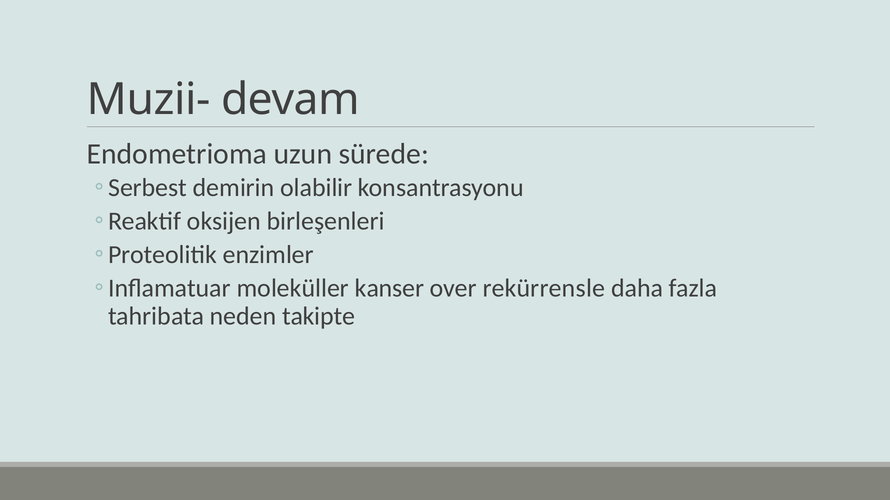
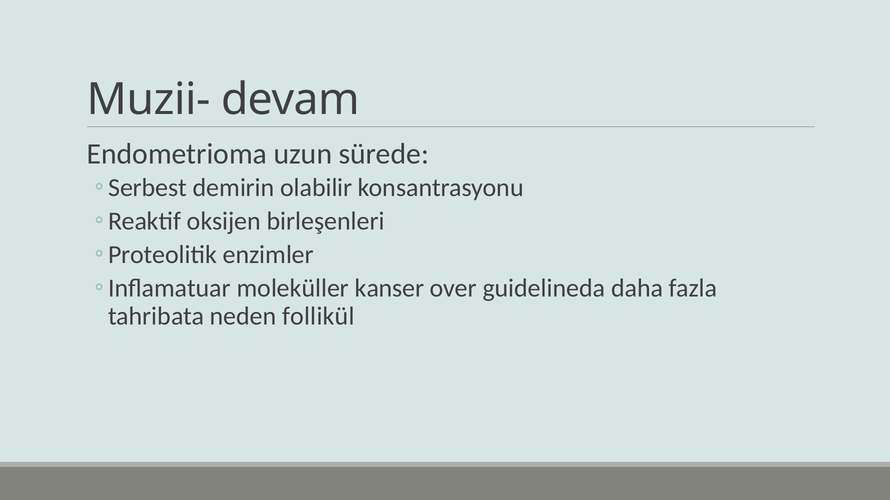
rekürrensle: rekürrensle -> guidelineda
takipte: takipte -> follikül
